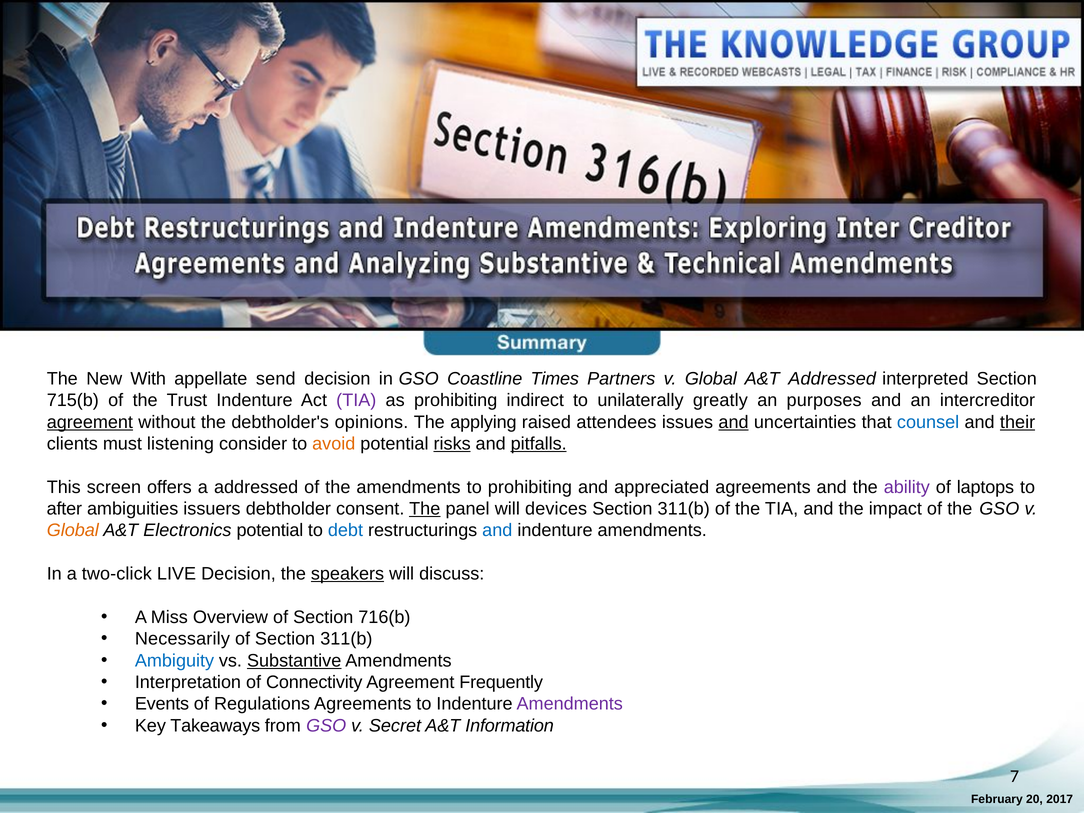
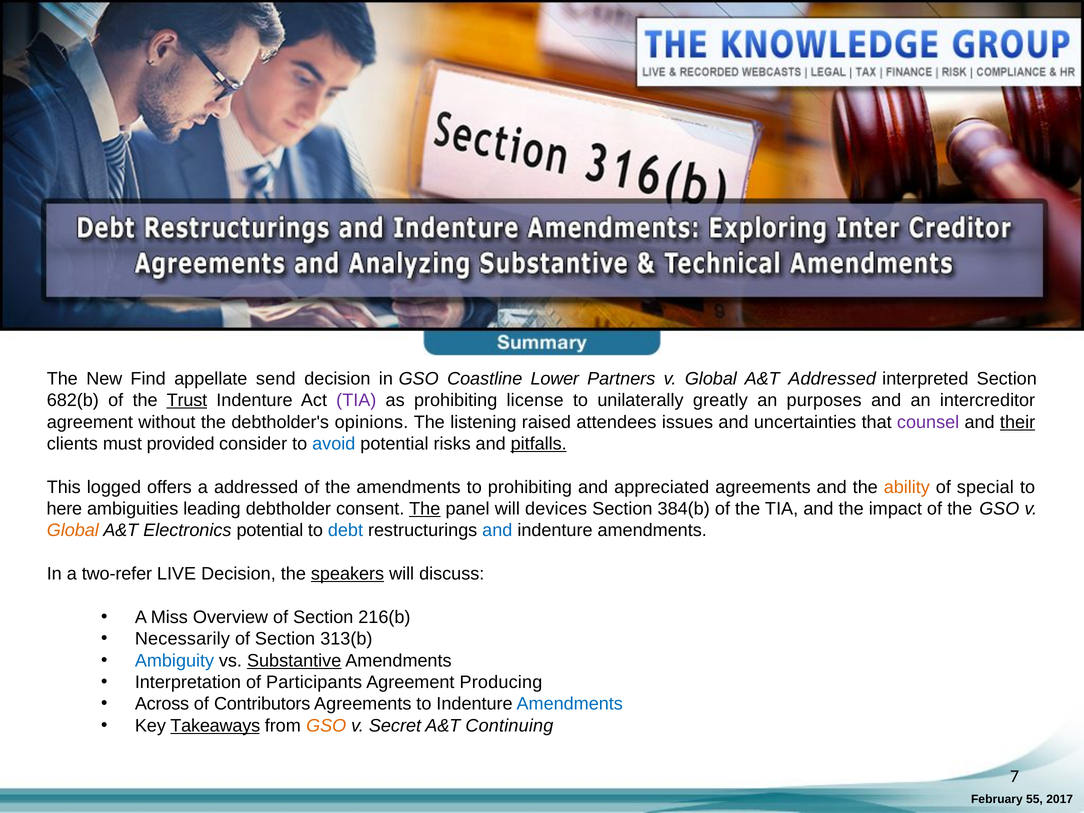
With: With -> Find
Times: Times -> Lower
715(b: 715(b -> 682(b
Trust underline: none -> present
indirect: indirect -> license
agreement at (90, 422) underline: present -> none
applying: applying -> listening
and at (734, 422) underline: present -> none
counsel colour: blue -> purple
listening: listening -> provided
avoid colour: orange -> blue
risks underline: present -> none
screen: screen -> logged
ability colour: purple -> orange
laptops: laptops -> special
after: after -> here
issuers: issuers -> leading
311(b at (684, 509): 311(b -> 384(b
two-click: two-click -> two-refer
716(b: 716(b -> 216(b
of Section 311(b: 311(b -> 313(b
Connectivity: Connectivity -> Participants
Frequently: Frequently -> Producing
Events: Events -> Across
Regulations: Regulations -> Contributors
Amendments at (570, 704) colour: purple -> blue
Takeaways underline: none -> present
GSO at (326, 726) colour: purple -> orange
Information: Information -> Continuing
20: 20 -> 55
